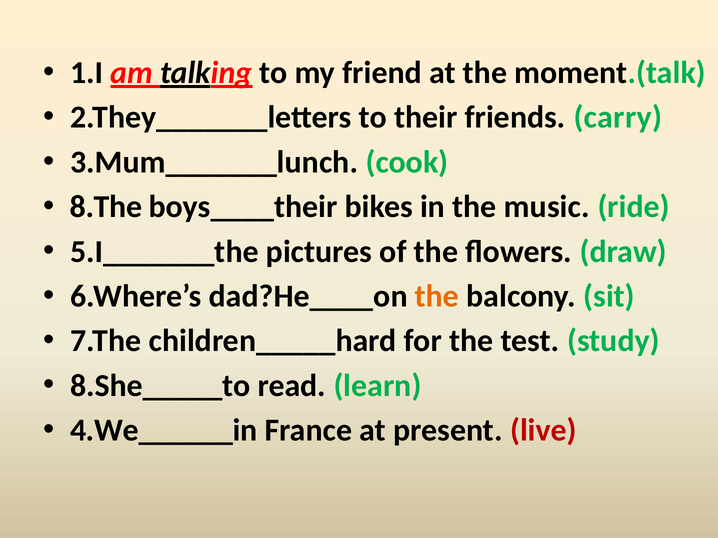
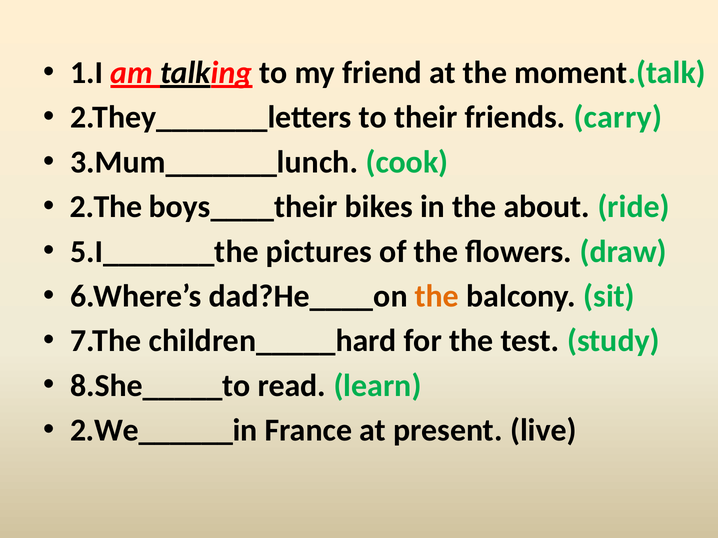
8.The: 8.The -> 2.The
music: music -> about
4.We______in: 4.We______in -> 2.We______in
live colour: red -> black
